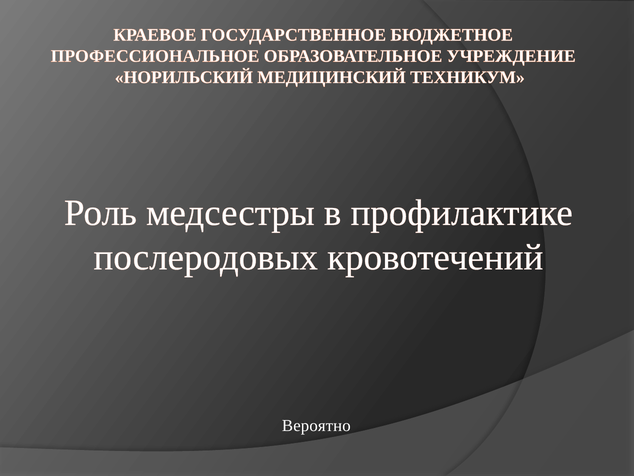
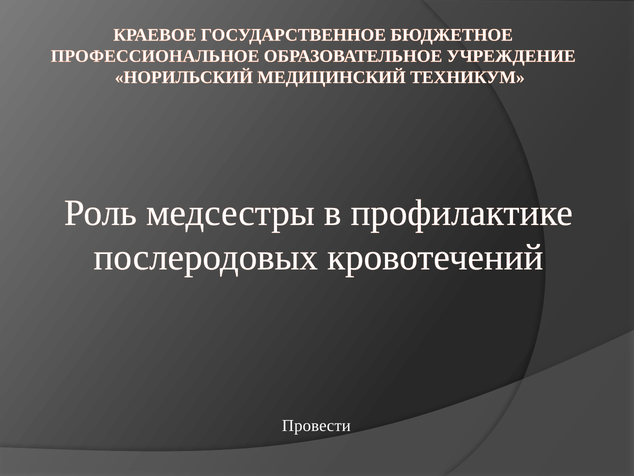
Вероятно: Вероятно -> Провести
